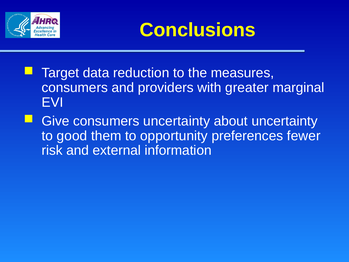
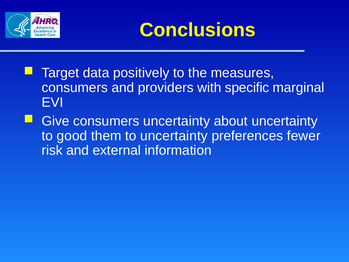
reduction: reduction -> positively
greater: greater -> specific
to opportunity: opportunity -> uncertainty
